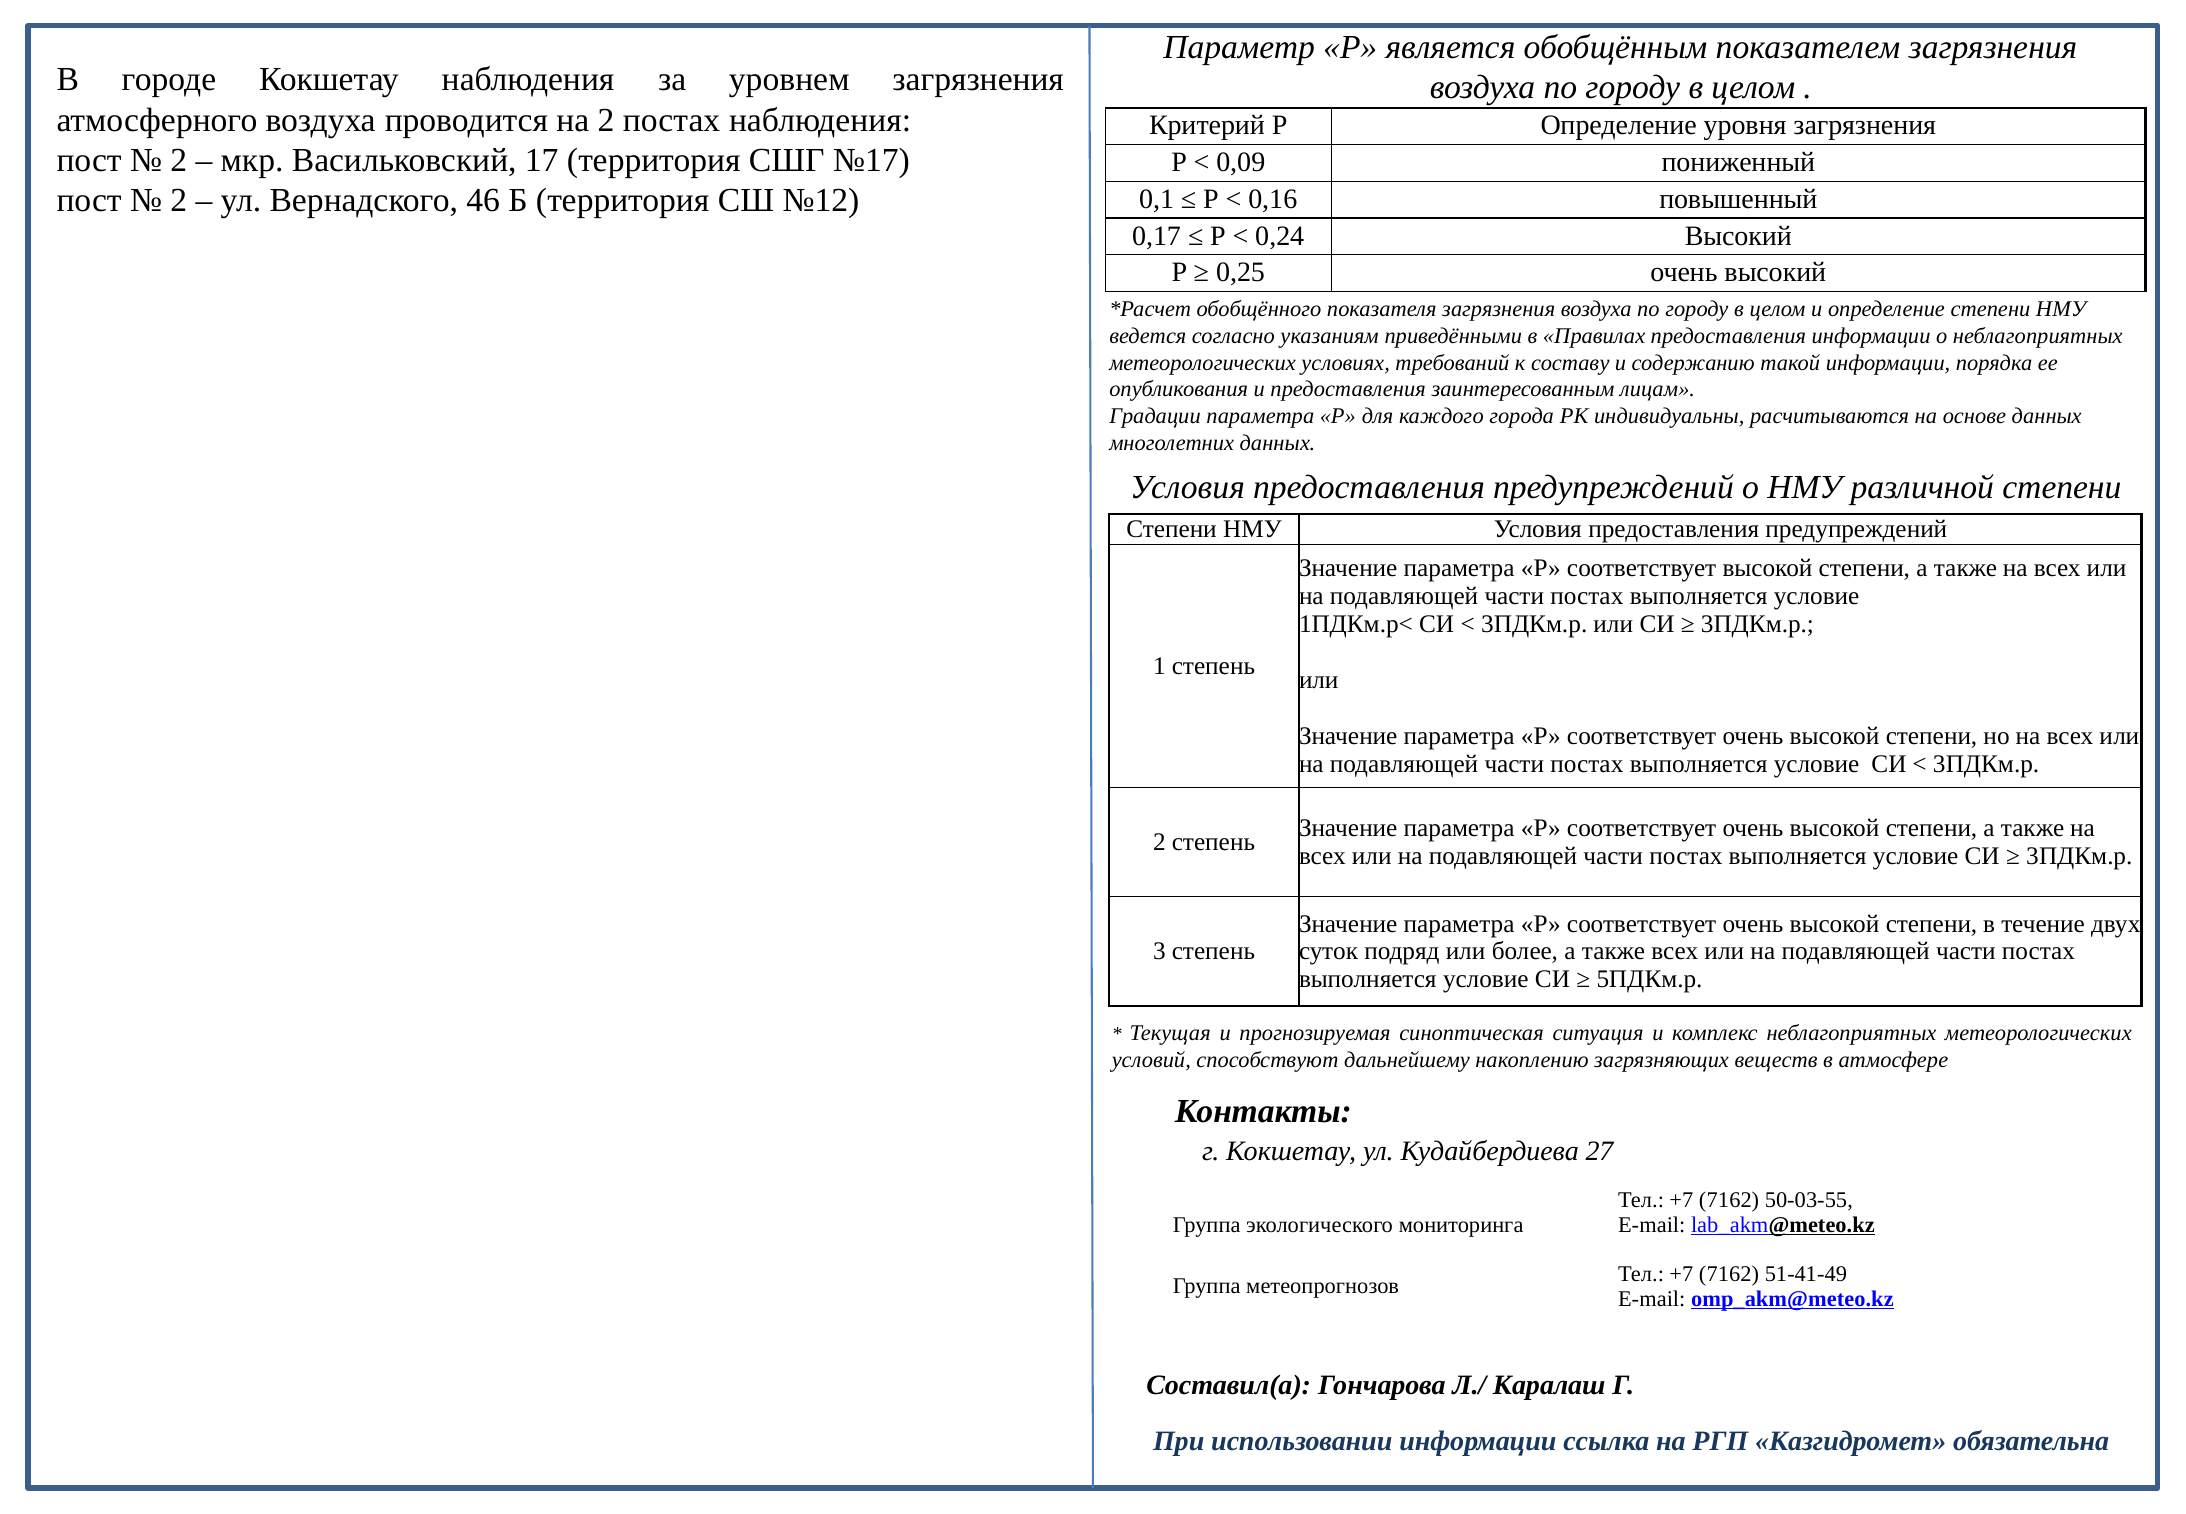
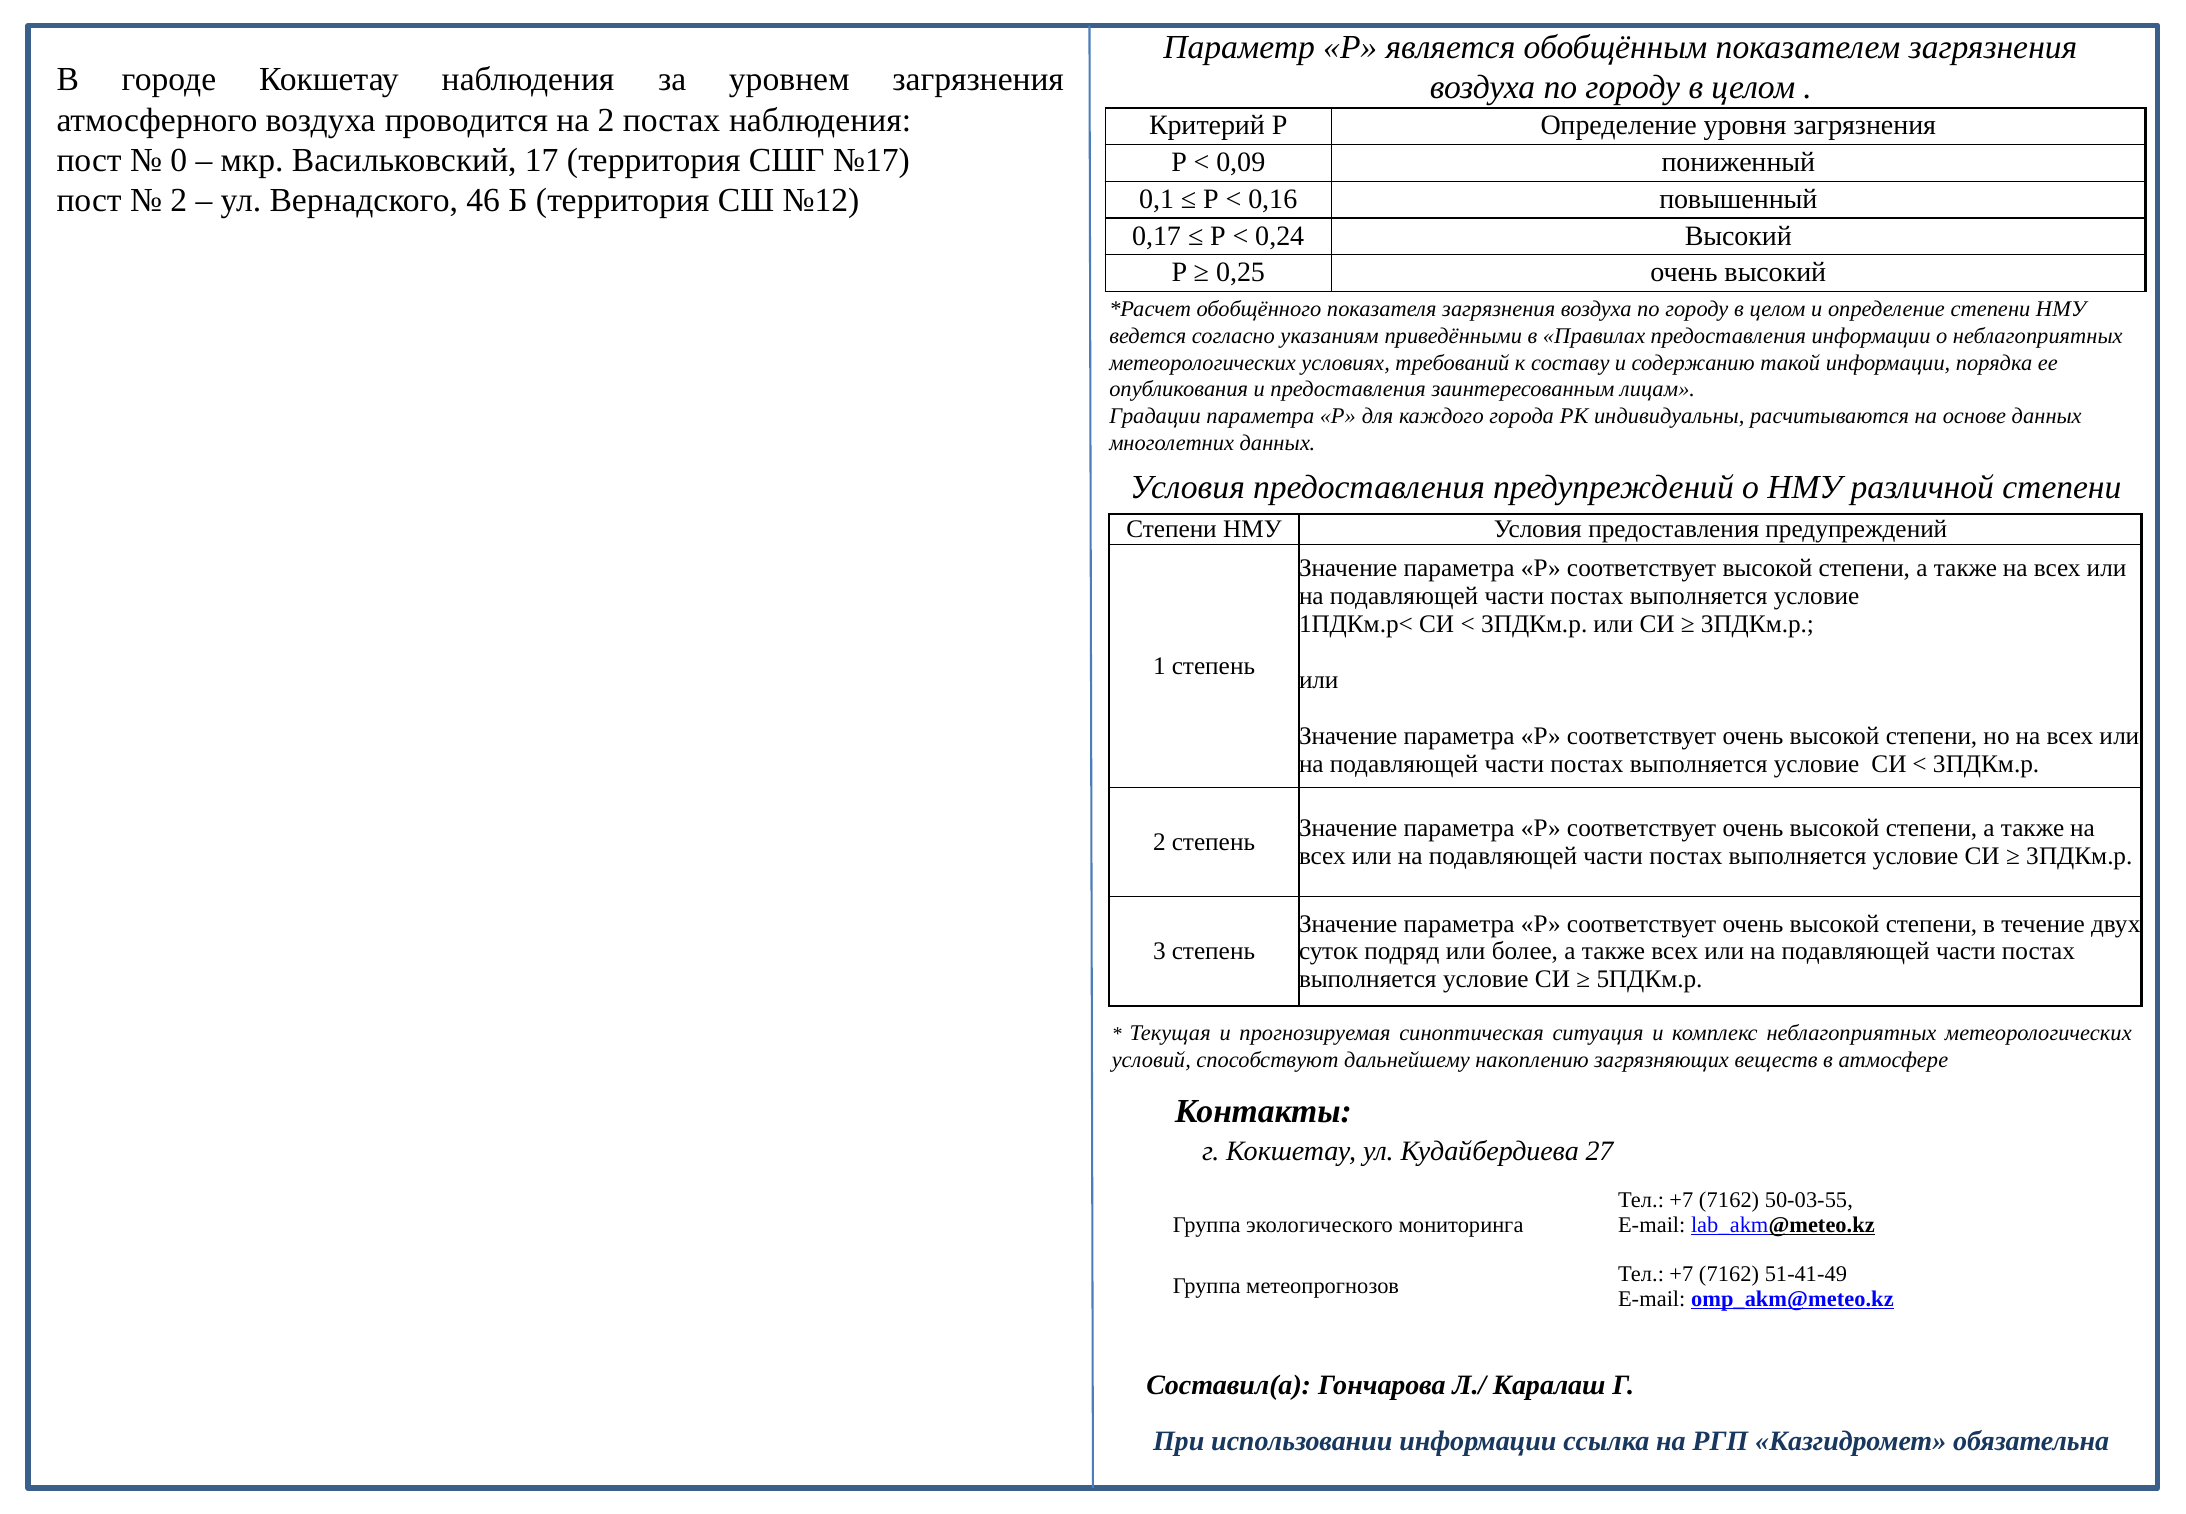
2 at (179, 160): 2 -> 0
